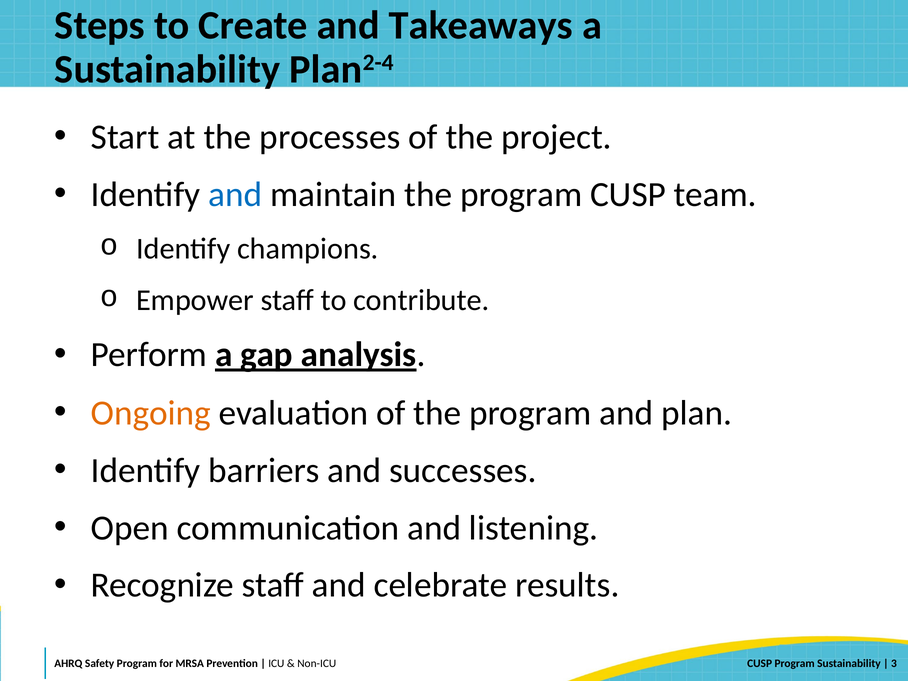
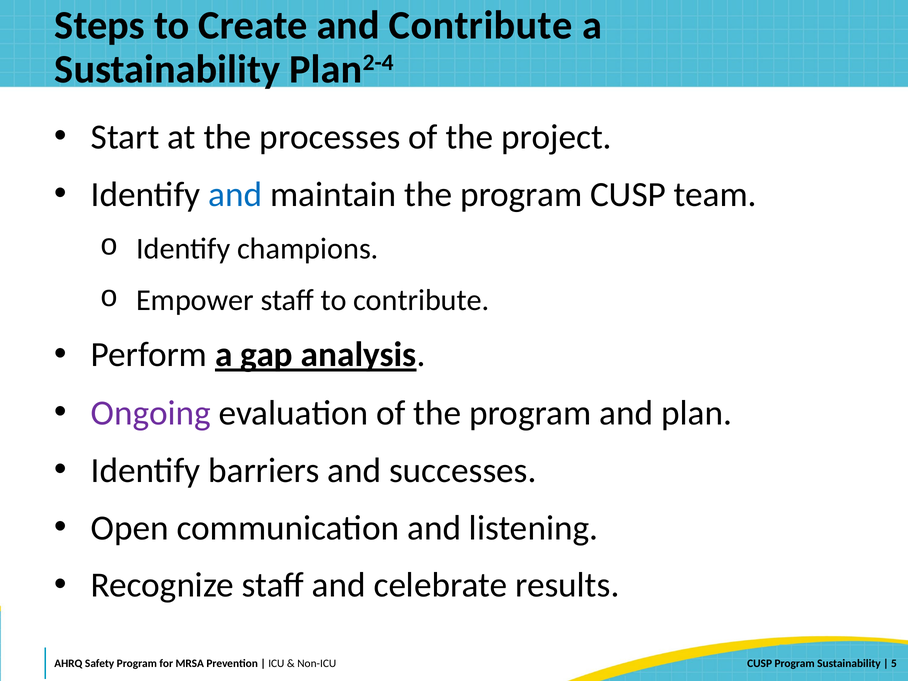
and Takeaways: Takeaways -> Contribute
Ongoing colour: orange -> purple
3: 3 -> 5
